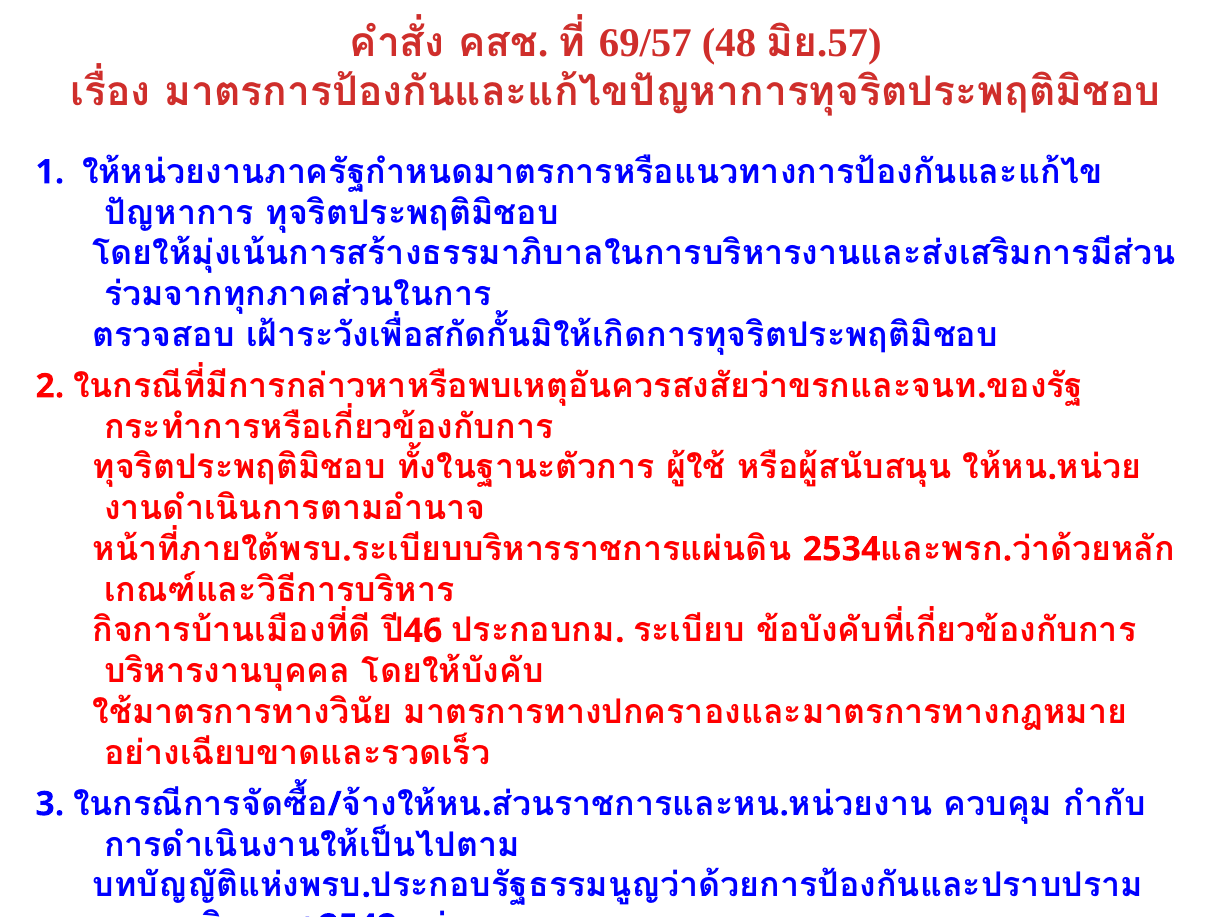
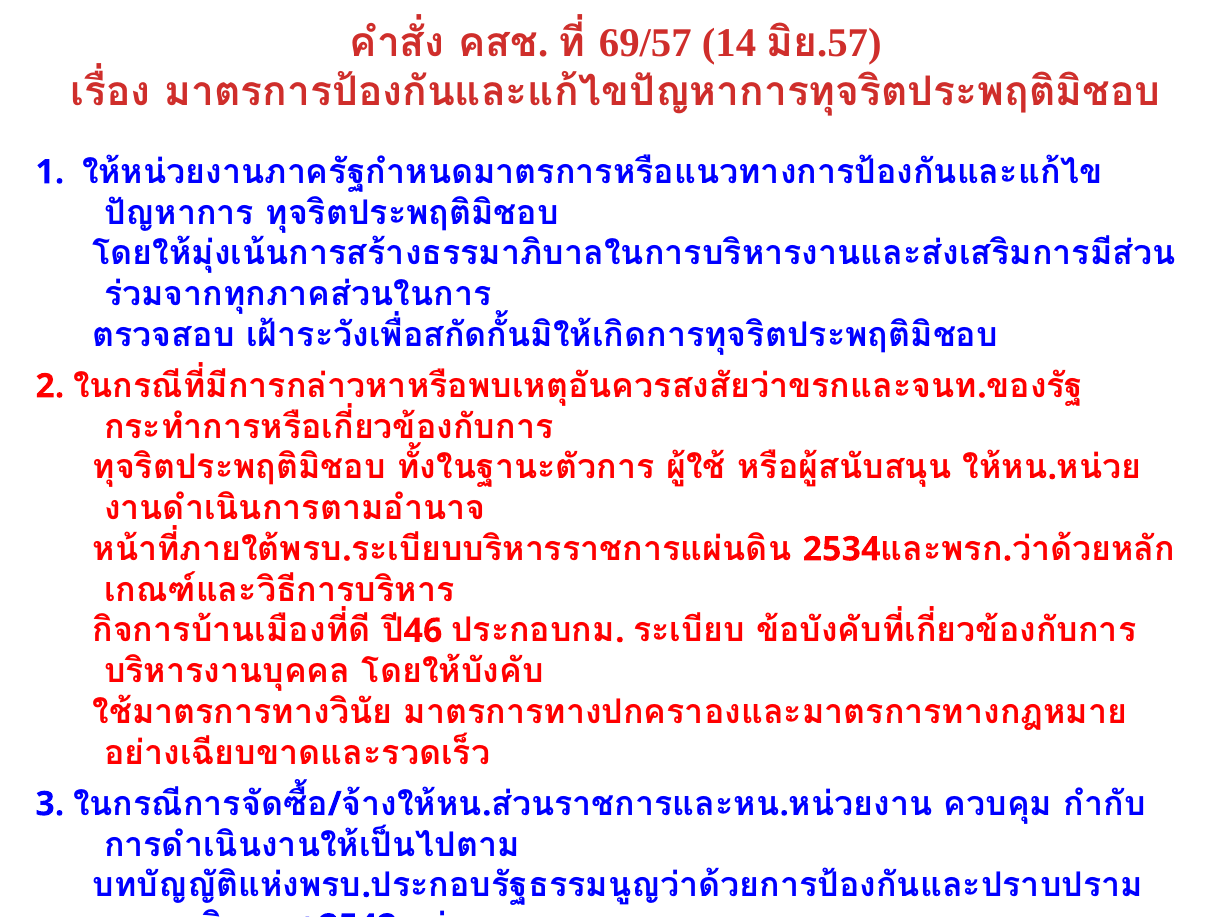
48: 48 -> 14
